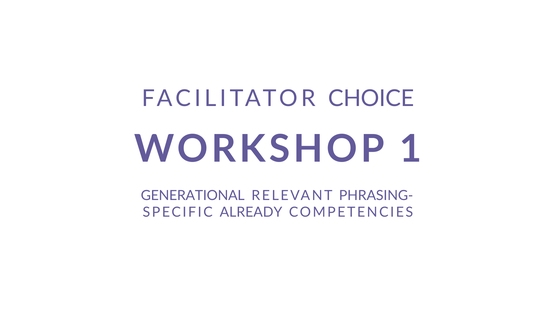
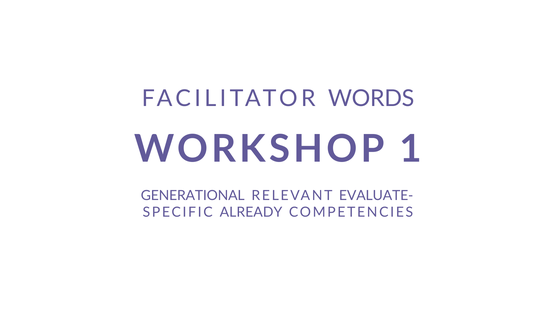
CHOICE: CHOICE -> WORDS
PHRASING-: PHRASING- -> EVALUATE-
